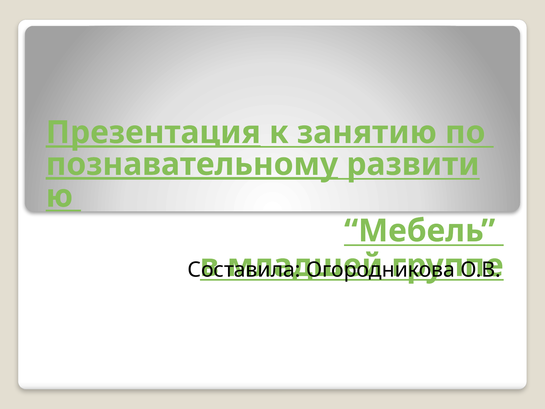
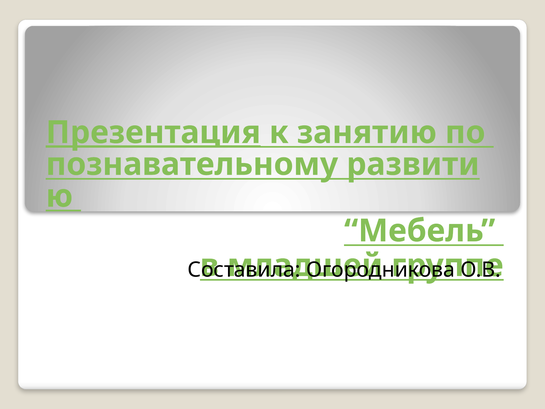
познавательному underline: present -> none
